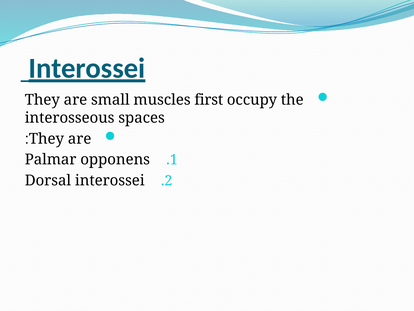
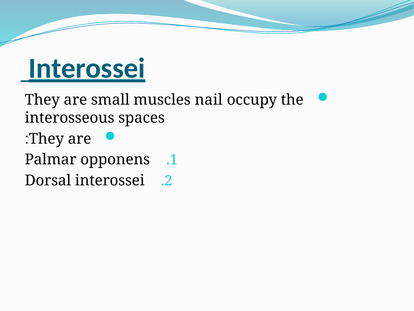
first: first -> nail
